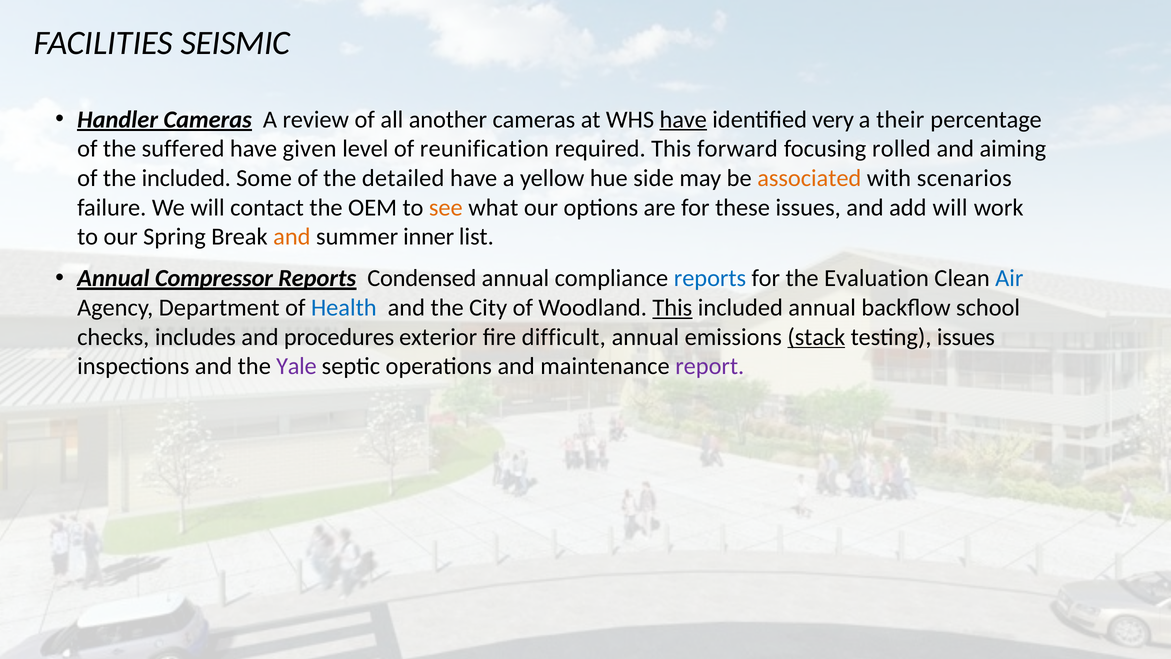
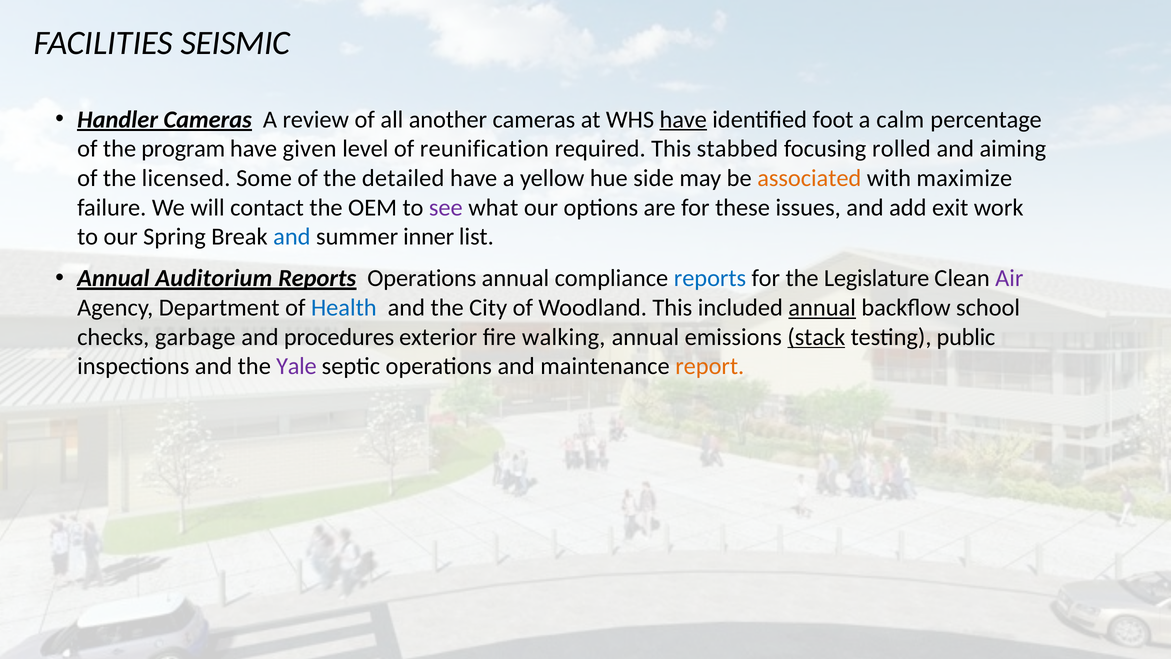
very: very -> foot
their: their -> calm
suffered: suffered -> program
forward: forward -> stabbed
the included: included -> licensed
scenarios: scenarios -> maximize
see colour: orange -> purple
add will: will -> exit
and at (292, 237) colour: orange -> blue
Compressor: Compressor -> Auditorium
Reports Condensed: Condensed -> Operations
Evaluation: Evaluation -> Legislature
Air colour: blue -> purple
This at (672, 308) underline: present -> none
annual at (822, 308) underline: none -> present
includes: includes -> garbage
difficult: difficult -> walking
testing issues: issues -> public
report colour: purple -> orange
